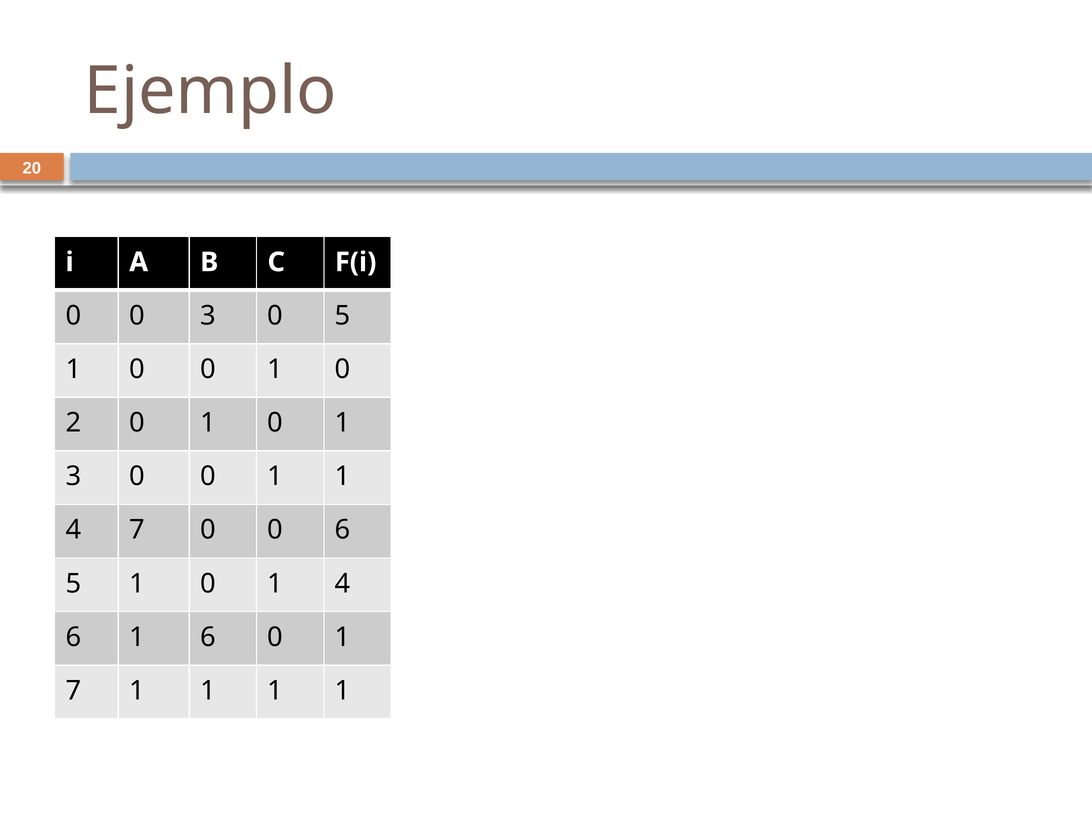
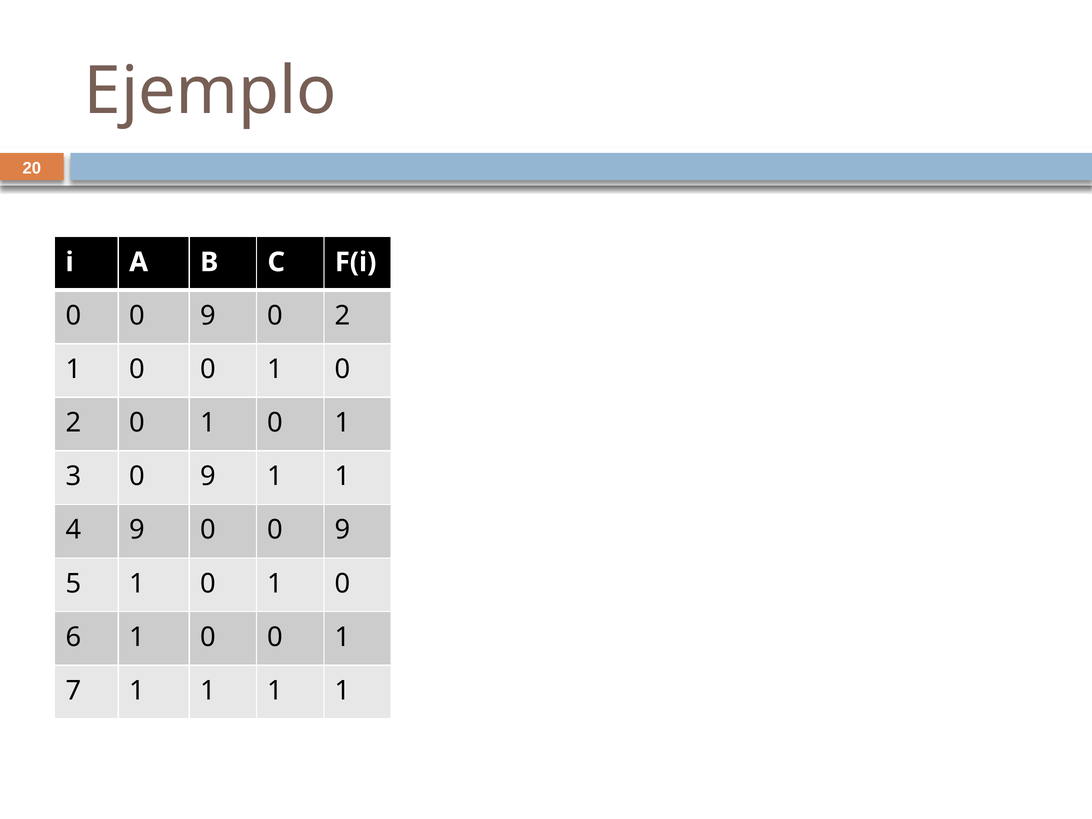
3 at (208, 316): 3 -> 9
5 at (343, 316): 5 -> 2
3 0 0: 0 -> 9
4 7: 7 -> 9
6 at (343, 530): 6 -> 9
1 0 1 4: 4 -> 0
6 1 6: 6 -> 0
